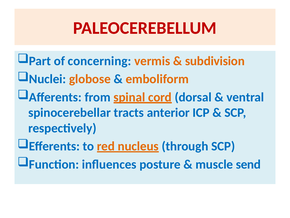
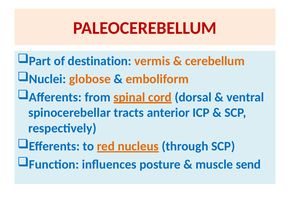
concerning: concerning -> destination
subdivision: subdivision -> cerebellum
